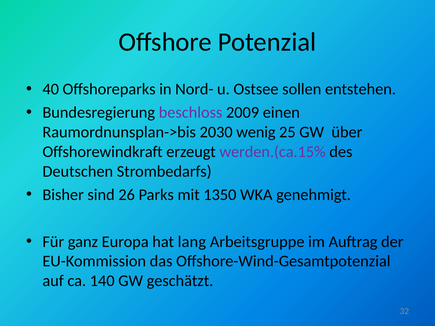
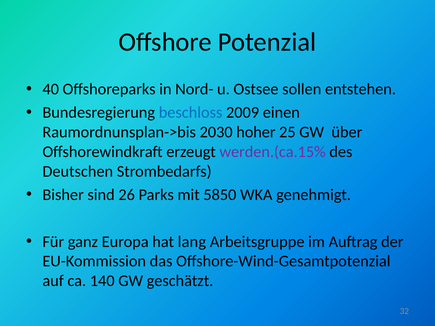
beschloss colour: purple -> blue
wenig: wenig -> hoher
1350: 1350 -> 5850
